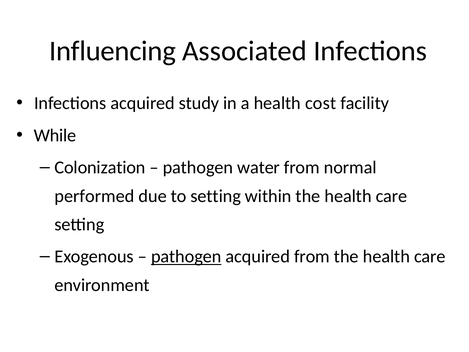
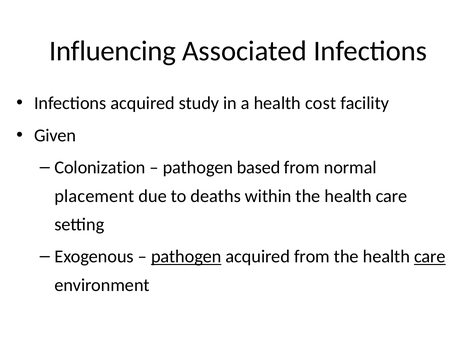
While: While -> Given
water: water -> based
performed: performed -> placement
to setting: setting -> deaths
care at (430, 256) underline: none -> present
